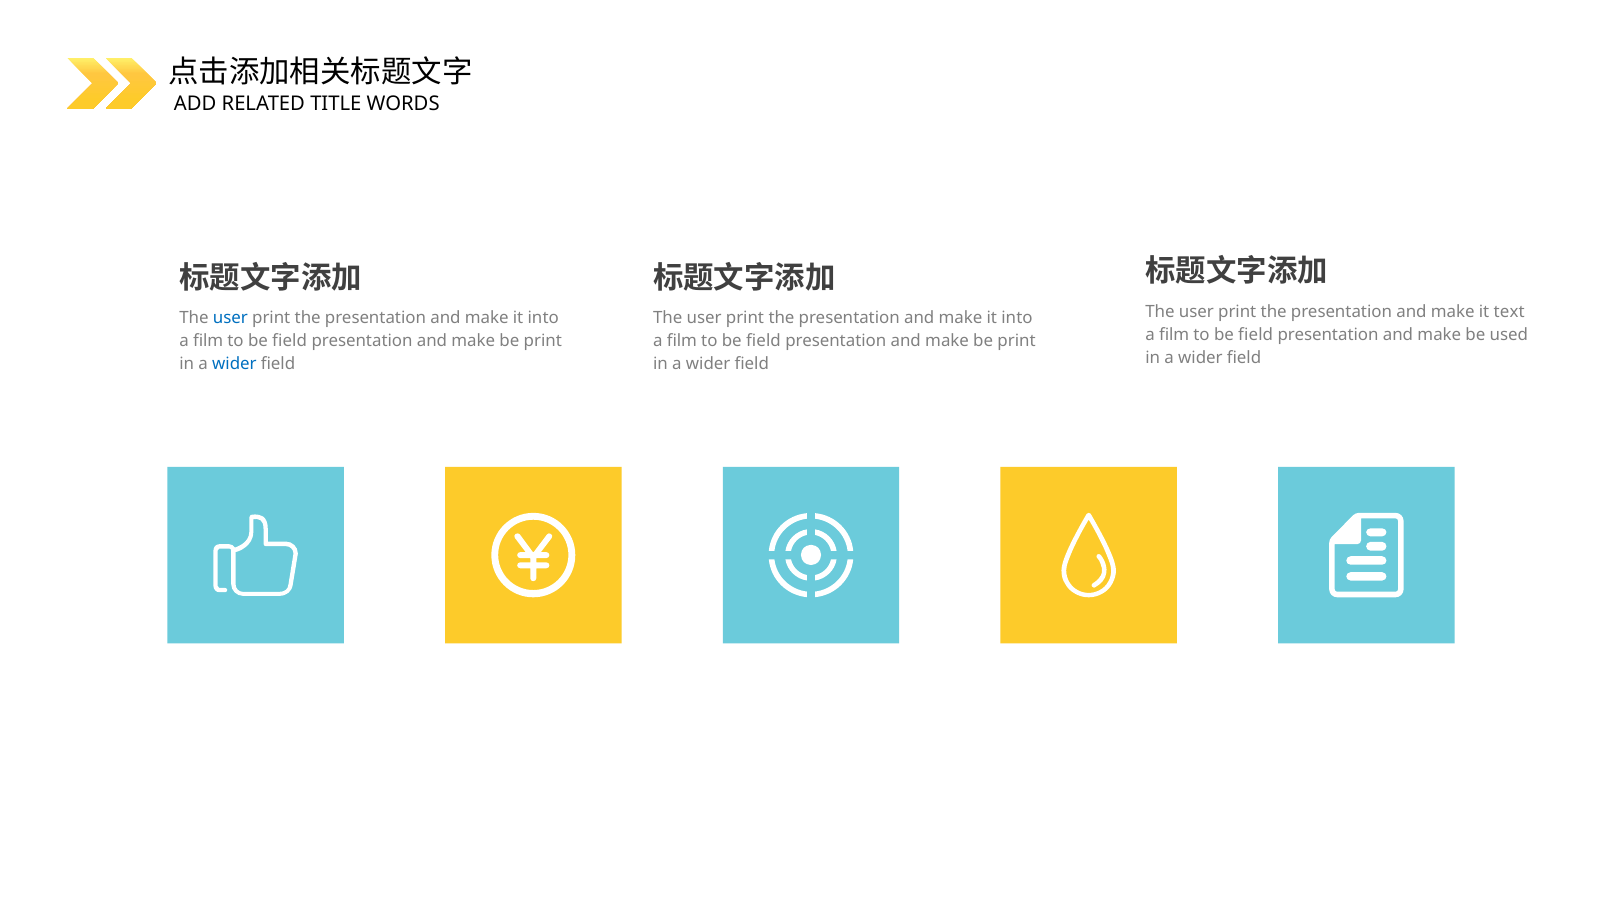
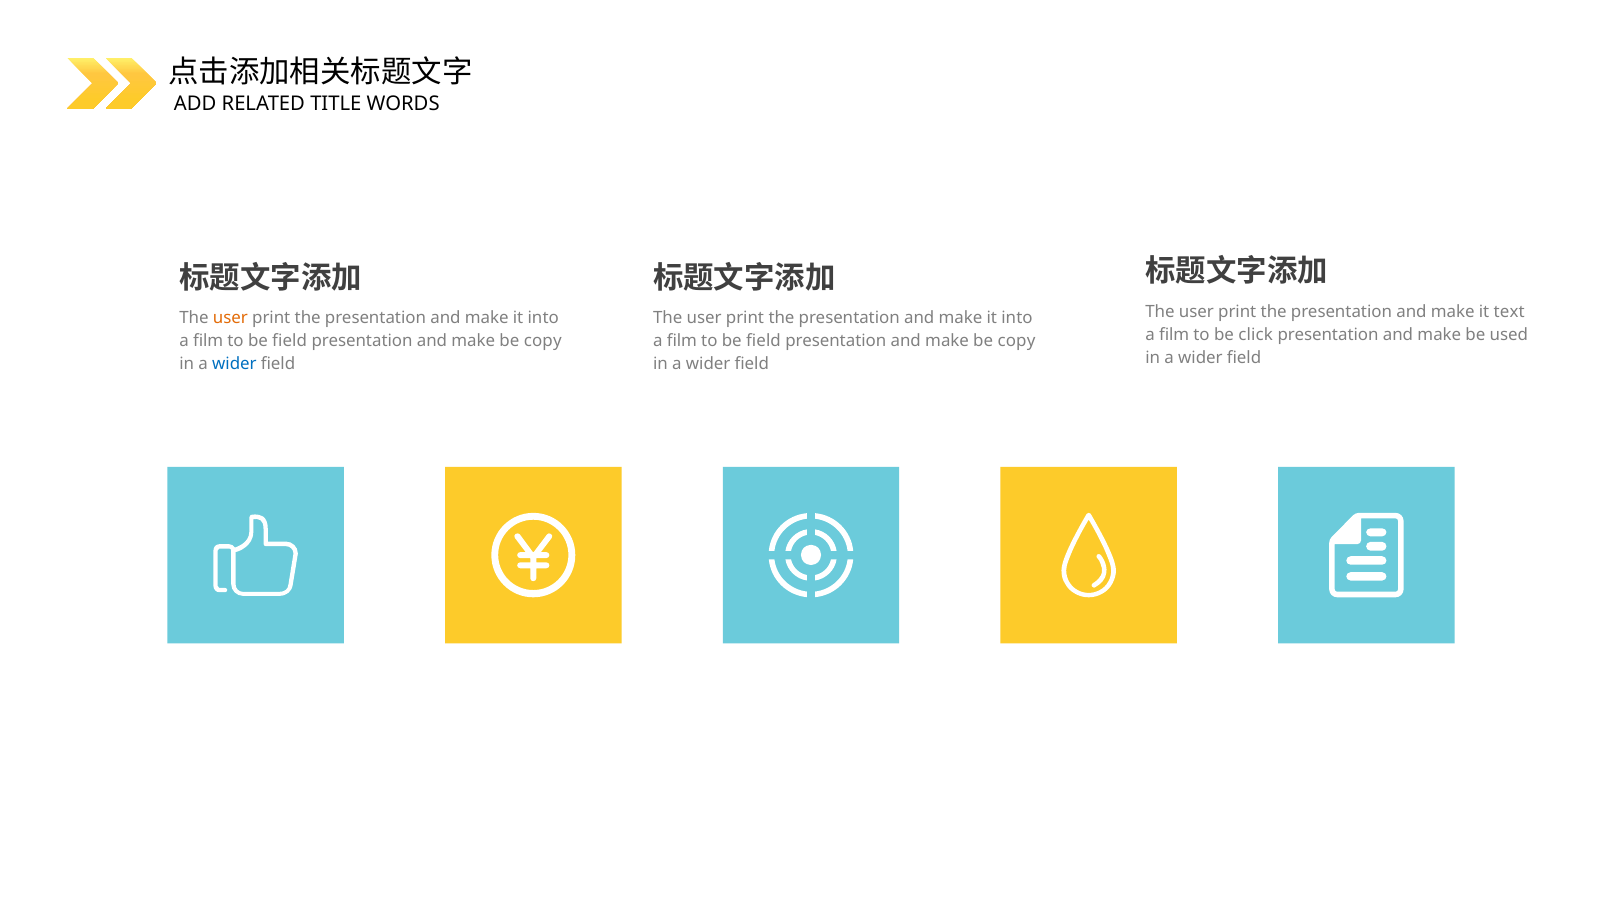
user at (230, 318) colour: blue -> orange
field at (1256, 334): field -> click
print at (543, 341): print -> copy
print at (1017, 341): print -> copy
